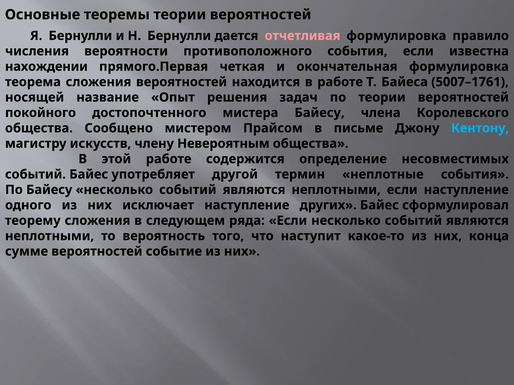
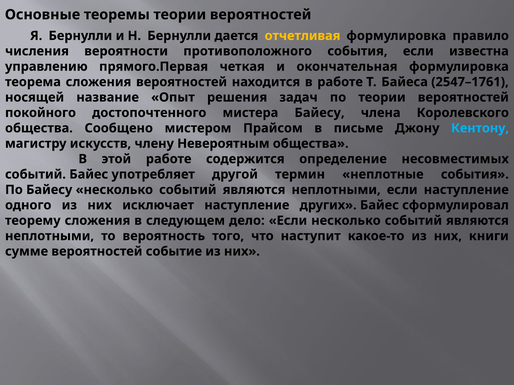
отчетливая colour: pink -> yellow
нахождении: нахождении -> управлению
5007–1761: 5007–1761 -> 2547–1761
ряда: ряда -> дело
конца: конца -> книги
